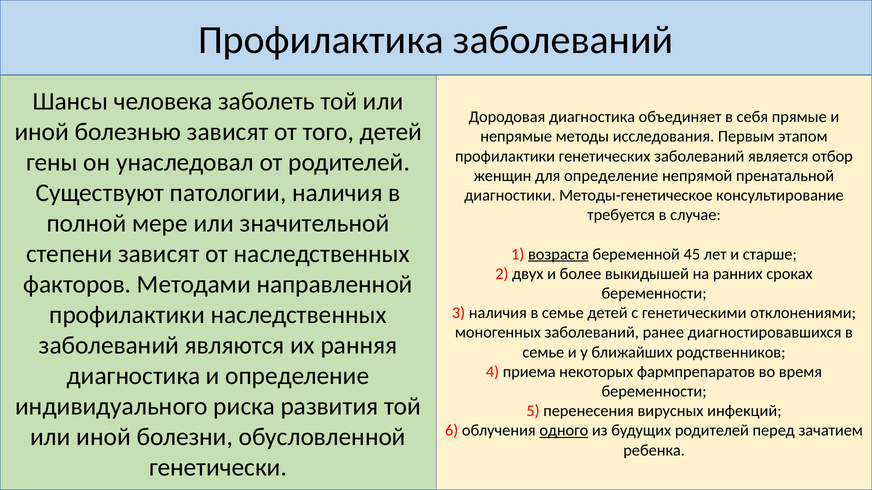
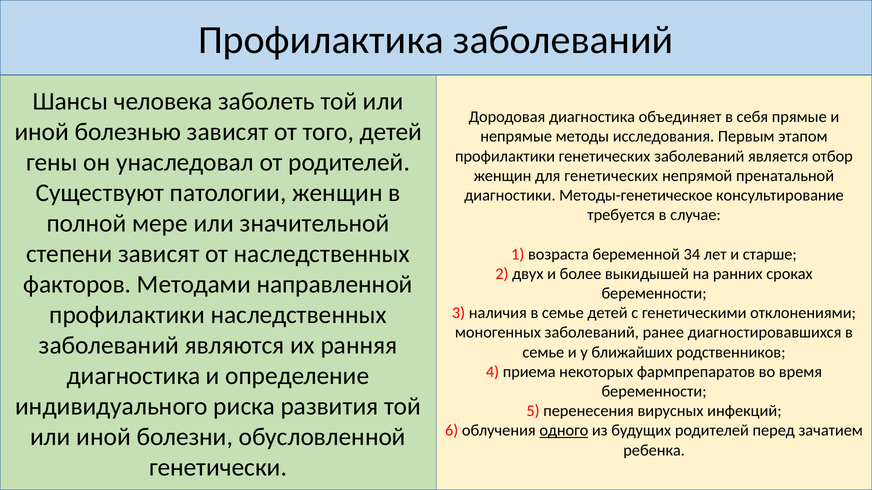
для определение: определение -> генетических
патологии наличия: наличия -> женщин
возраста underline: present -> none
45: 45 -> 34
